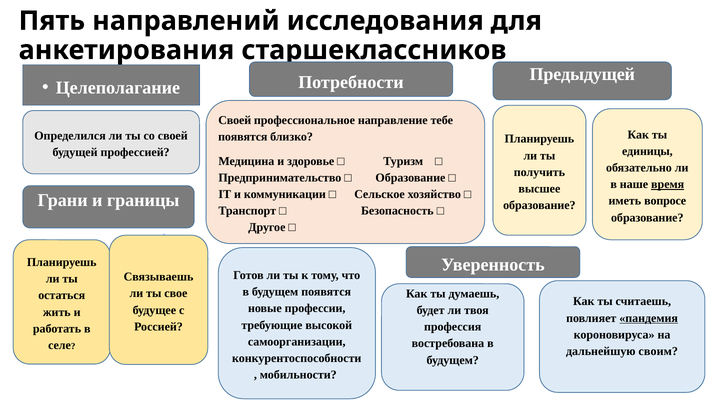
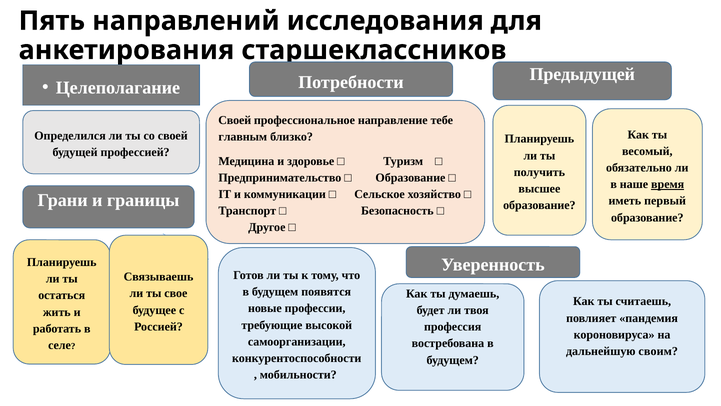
появятся at (243, 137): появятся -> главным
единицы: единицы -> весомый
вопросе: вопросе -> первый
пандемия underline: present -> none
